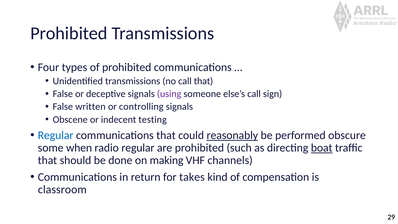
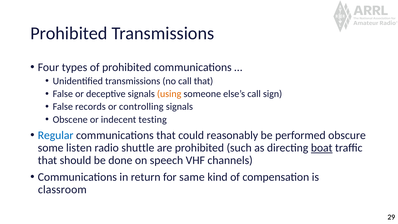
using colour: purple -> orange
written: written -> records
reasonably underline: present -> none
when: when -> listen
radio regular: regular -> shuttle
making: making -> speech
takes: takes -> same
